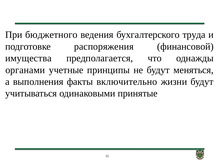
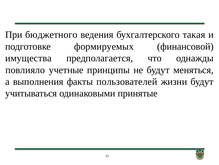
труда: труда -> такая
распоряжения: распоряжения -> формируемых
органами: органами -> повлияло
включительно: включительно -> пользователей
